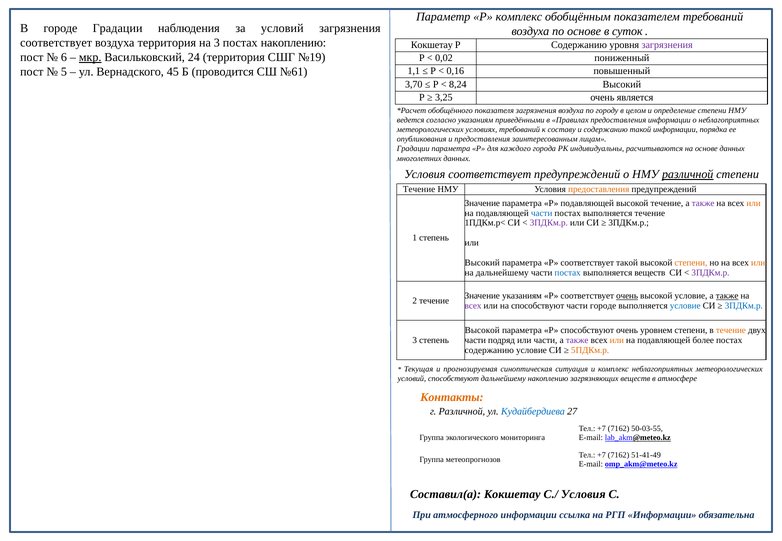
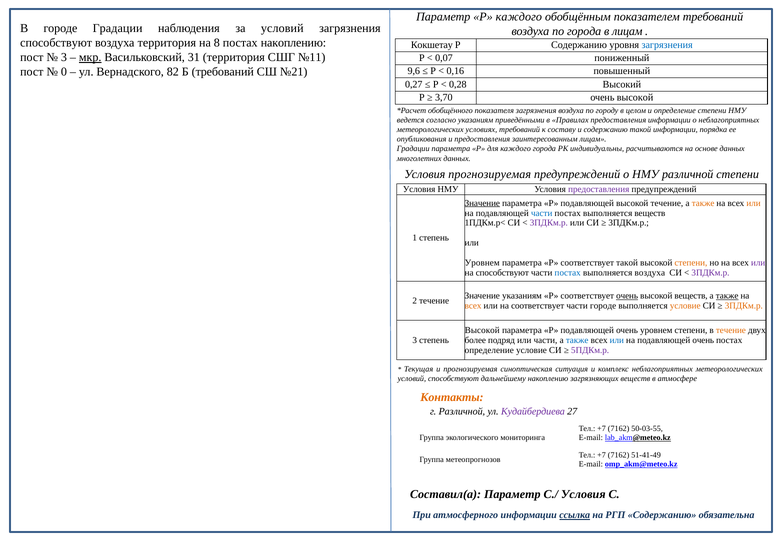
Р комплекс: комплекс -> каждого
по основе: основе -> города
в суток: суток -> лицам
соответствует at (56, 43): соответствует -> способствуют
на 3: 3 -> 8
загрязнения at (667, 45) colour: purple -> blue
6 at (64, 57): 6 -> 3
24: 24 -> 31
№19: №19 -> №11
0,02: 0,02 -> 0,07
5: 5 -> 0
45: 45 -> 82
Б проводится: проводится -> требований
№61: №61 -> №21
1,1: 1,1 -> 9,6
3,70: 3,70 -> 0,27
8,24: 8,24 -> 0,28
3,25: 3,25 -> 3,70
является at (635, 97): является -> высокой
Условия соответствует: соответствует -> прогнозируемая
различной at (688, 174) underline: present -> none
Течение at (419, 189): Течение -> Условия
предоставления at (599, 189) colour: orange -> purple
Значение at (482, 203) underline: none -> present
также at (703, 203) colour: purple -> orange
выполняется течение: течение -> веществ
Высокий at (482, 263): Высокий -> Уровнем
или at (758, 263) colour: orange -> purple
на дальнейшему: дальнейшему -> способствуют
выполняется веществ: веществ -> воздуха
высокой условие: условие -> веществ
всех at (473, 306) colour: purple -> orange
на способствуют: способствуют -> соответствует
условие at (685, 306) colour: blue -> orange
3ПДКм.р at (744, 306) colour: blue -> orange
способствуют at (587, 330): способствуют -> подавляющей
части at (475, 340): части -> более
также at (577, 340) colour: purple -> blue
или at (617, 340) colour: orange -> blue
на подавляющей более: более -> очень
содержанию at (489, 350): содержанию -> определение
5ПДКм.р colour: orange -> purple
Кудайбердиева colour: blue -> purple
Составил(а Кокшетау: Кокшетау -> Параметр
ссылка underline: none -> present
РГП Информации: Информации -> Содержанию
